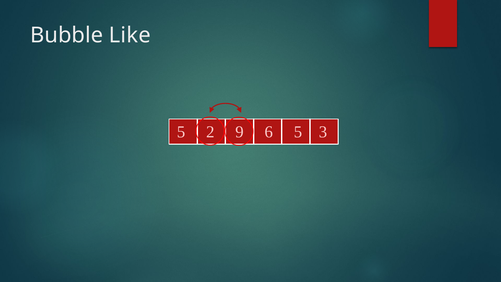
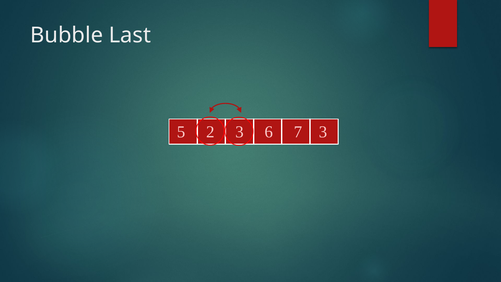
Like: Like -> Last
2 9: 9 -> 3
6 5: 5 -> 7
